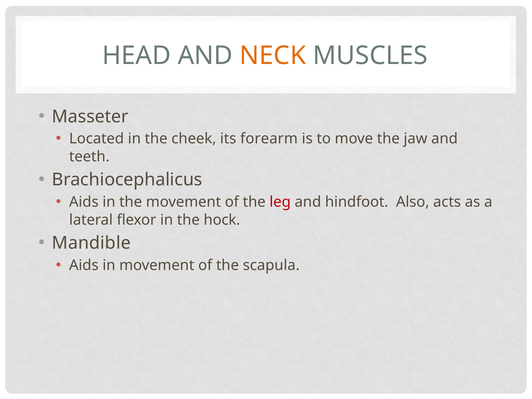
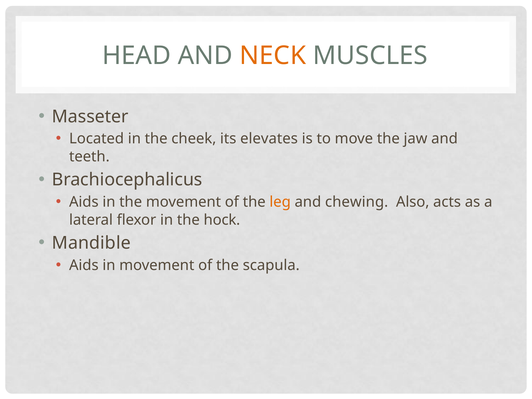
forearm: forearm -> elevates
leg colour: red -> orange
hindfoot: hindfoot -> chewing
